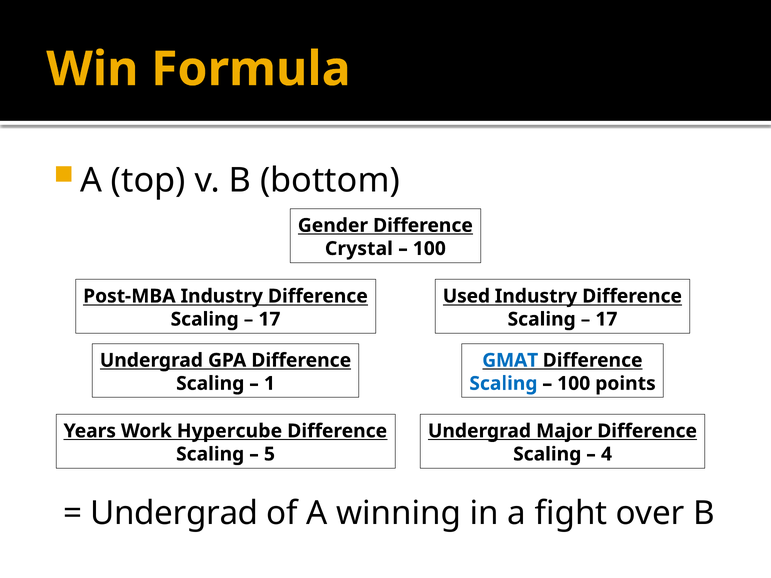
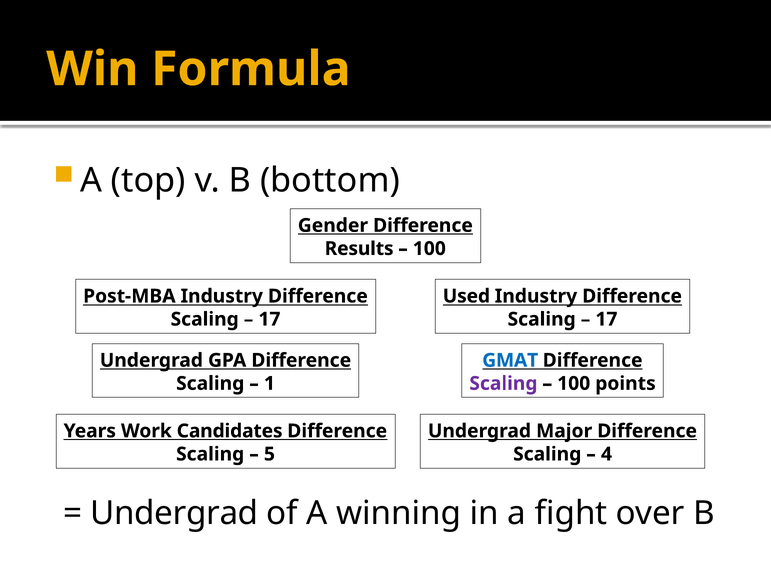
Crystal: Crystal -> Results
Scaling at (503, 384) colour: blue -> purple
Hypercube: Hypercube -> Candidates
